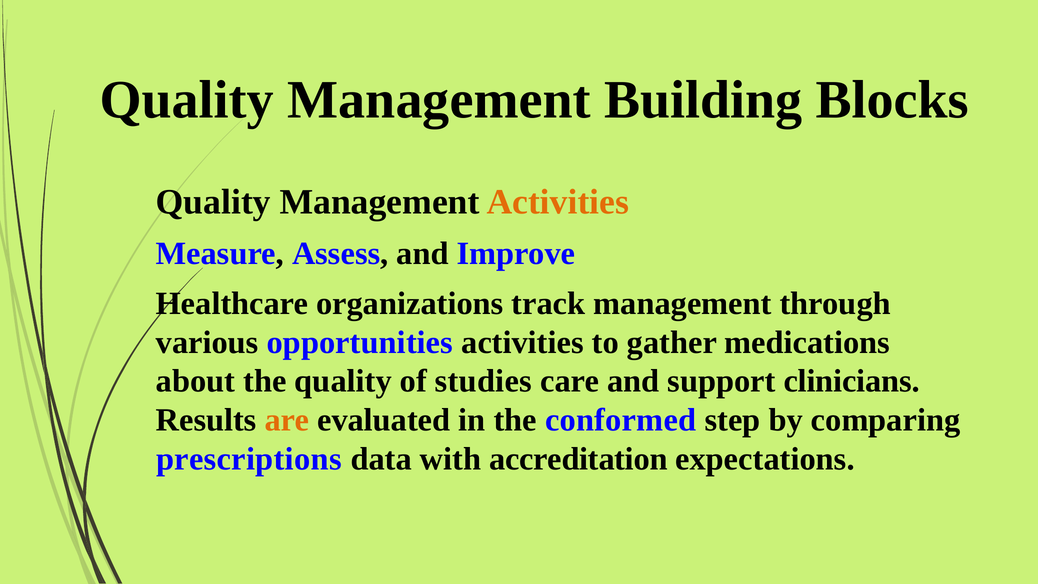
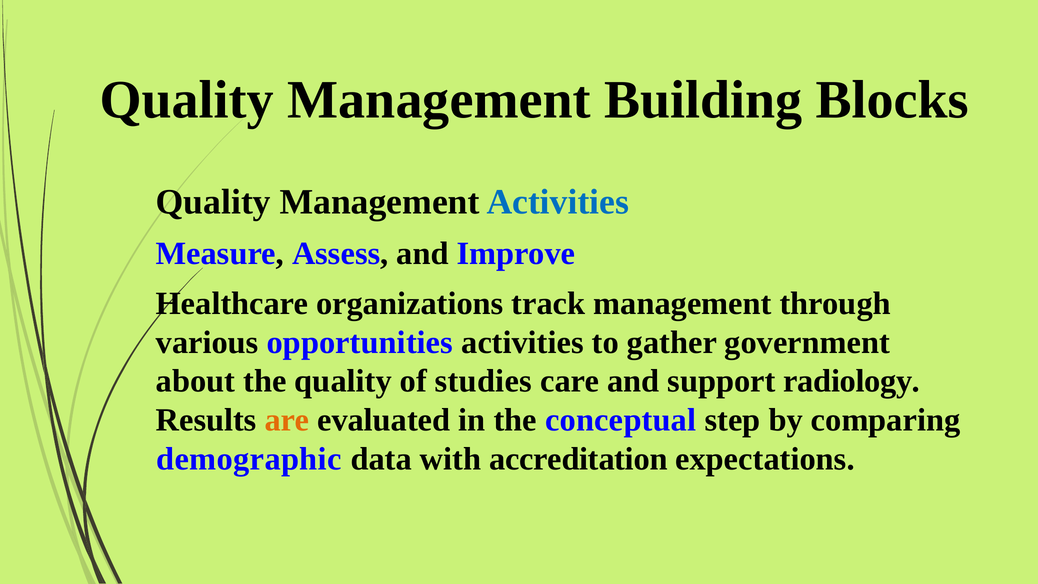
Activities at (558, 202) colour: orange -> blue
medications: medications -> government
clinicians: clinicians -> radiology
conformed: conformed -> conceptual
prescriptions: prescriptions -> demographic
